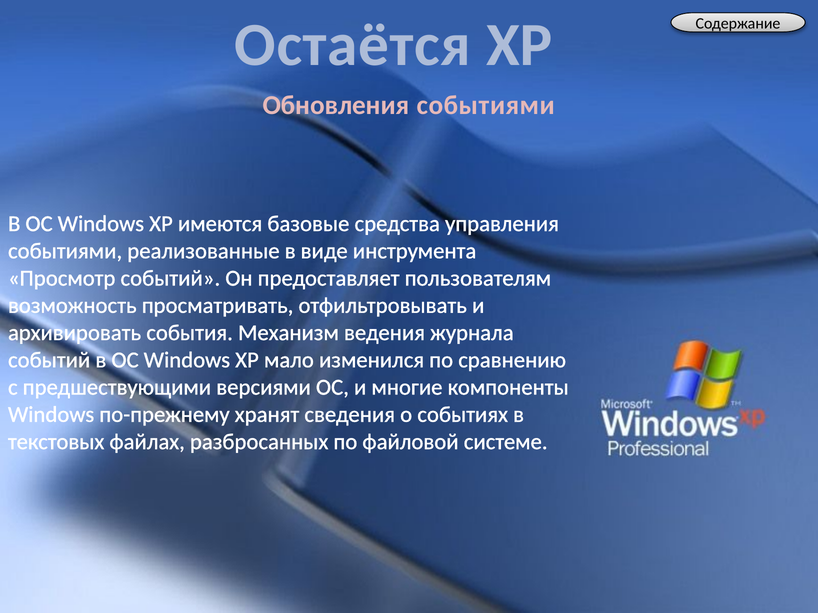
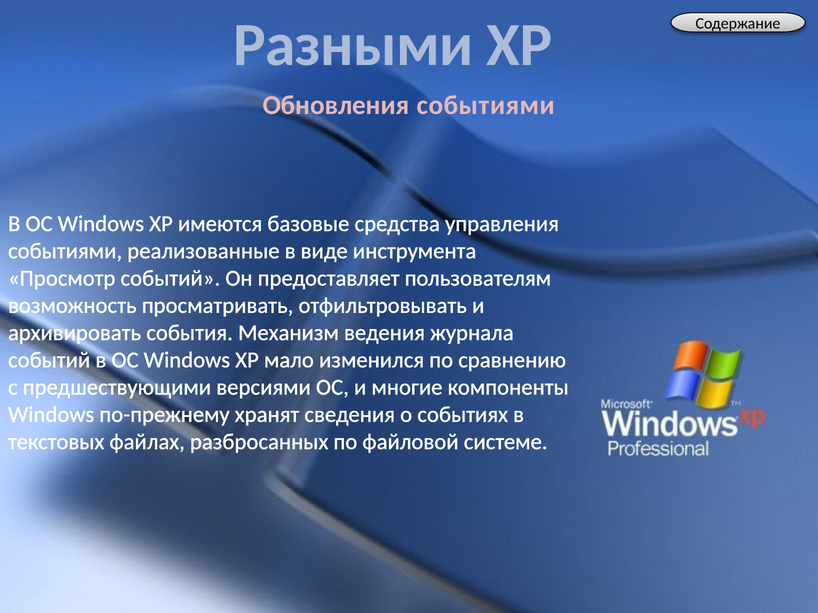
Остаётся: Остаётся -> Разными
